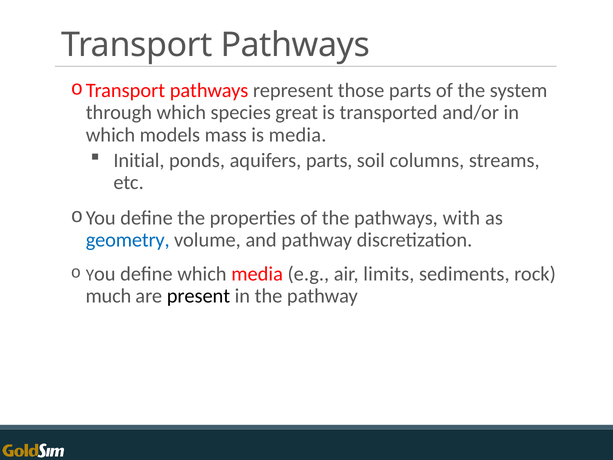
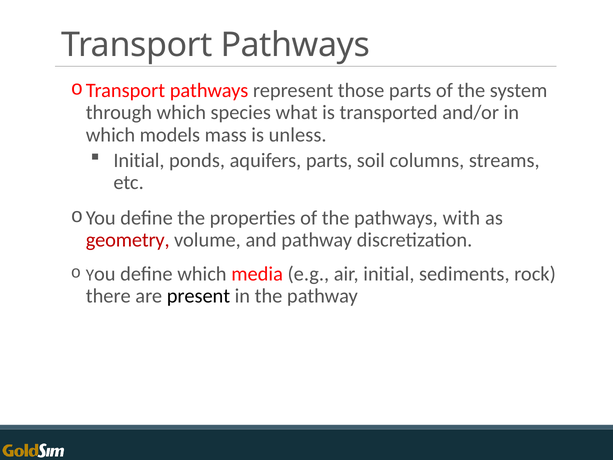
great: great -> what
is media: media -> unless
geometry colour: blue -> red
air limits: limits -> initial
much: much -> there
